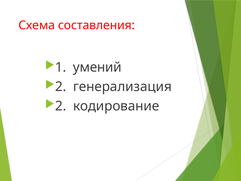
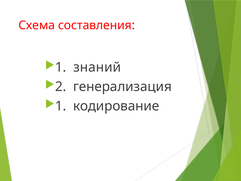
умений: умений -> знаний
2 at (61, 106): 2 -> 1
